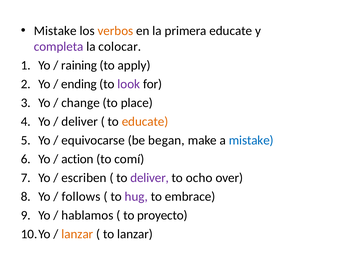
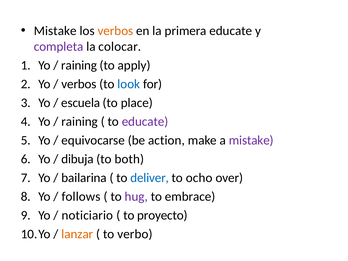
ending at (79, 84): ending -> verbos
look colour: purple -> blue
change: change -> escuela
deliver at (80, 122): deliver -> raining
educate at (145, 122) colour: orange -> purple
began: began -> action
mistake at (251, 140) colour: blue -> purple
action: action -> dibuja
comí: comí -> both
escriben: escriben -> bailarina
deliver at (150, 178) colour: purple -> blue
hablamos: hablamos -> noticiario
to lanzar: lanzar -> verbo
